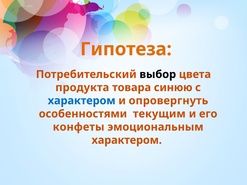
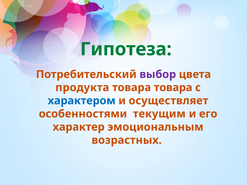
Гипотеза colour: orange -> green
выбор colour: black -> purple
товара синюю: синюю -> товара
опровергнуть: опровергнуть -> осуществляет
конфеты: конфеты -> характер
характером at (127, 140): характером -> возрастных
